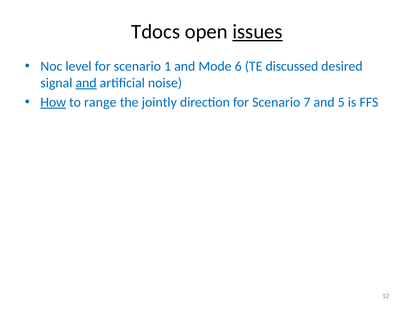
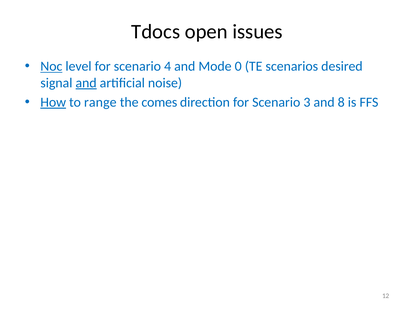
issues underline: present -> none
Noc underline: none -> present
1: 1 -> 4
6: 6 -> 0
discussed: discussed -> scenarios
jointly: jointly -> comes
7: 7 -> 3
5: 5 -> 8
